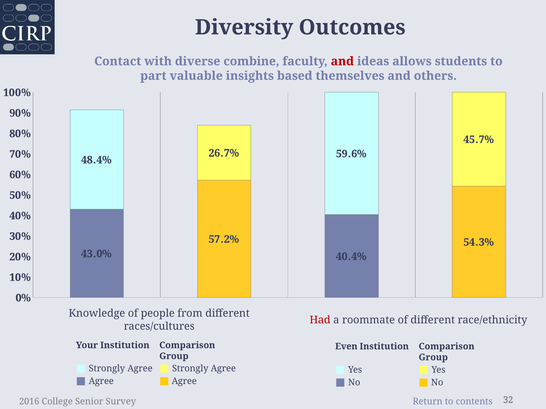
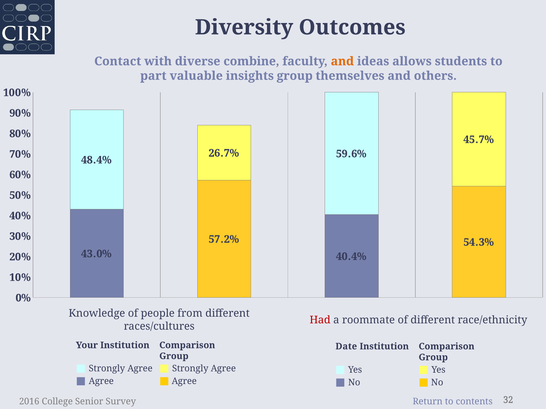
and at (342, 61) colour: red -> orange
insights based: based -> group
Even: Even -> Date
